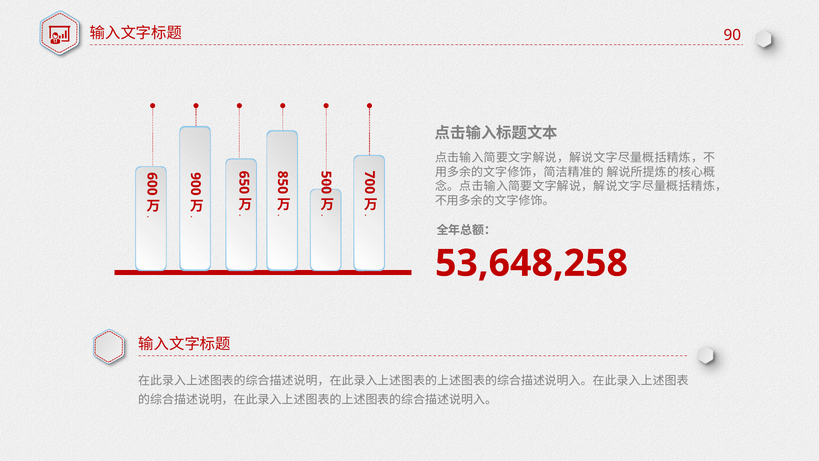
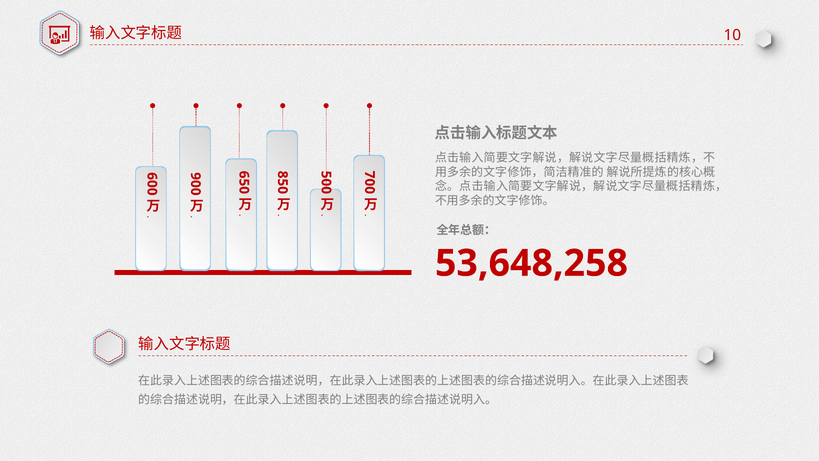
90: 90 -> 10
